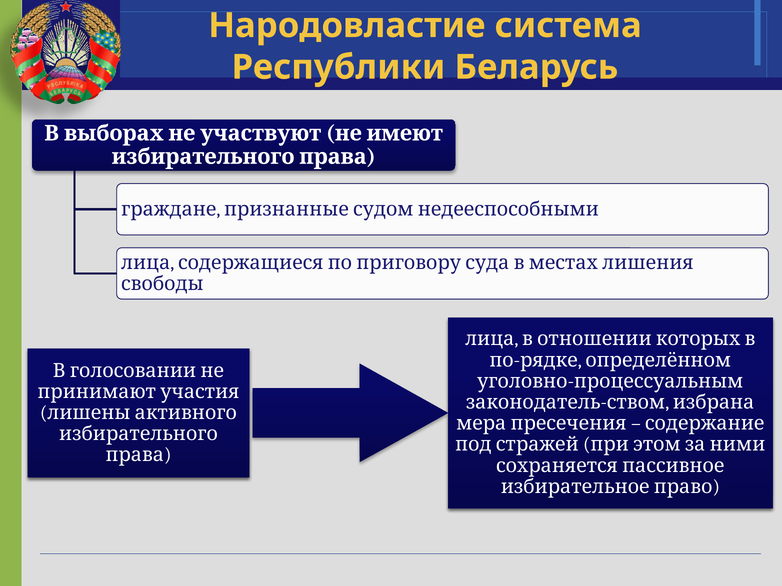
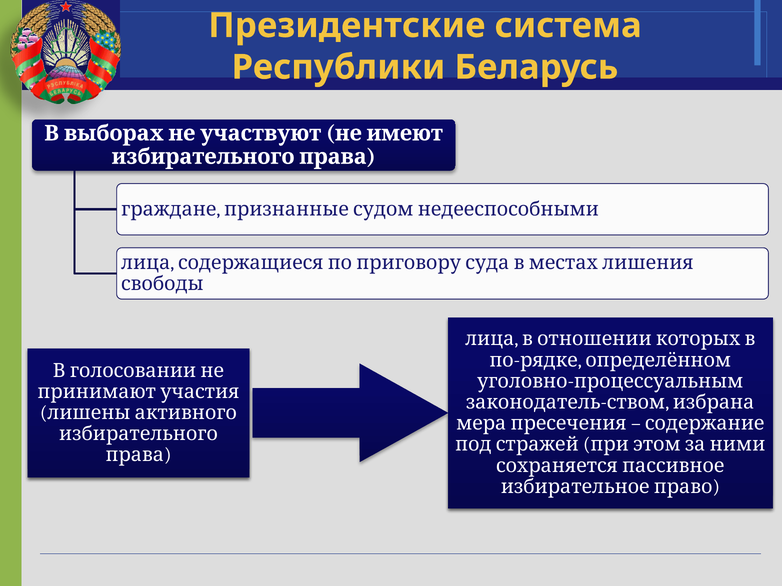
Народовластие: Народовластие -> Президентские
